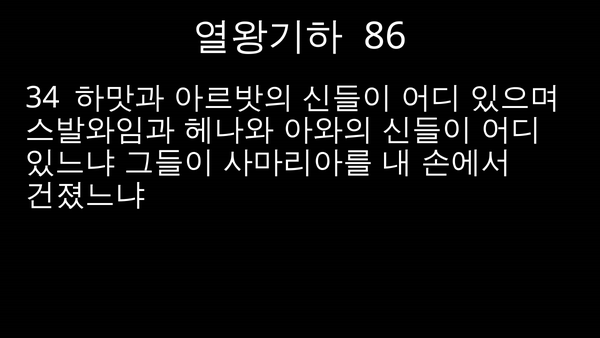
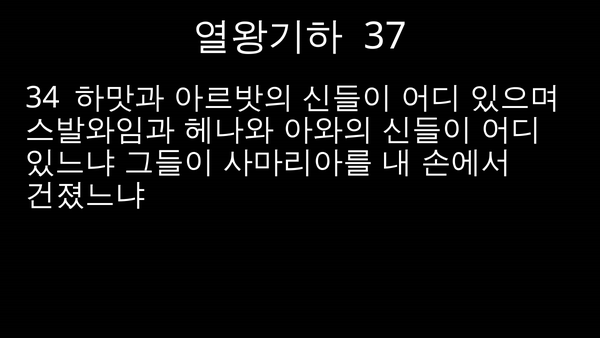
86: 86 -> 37
